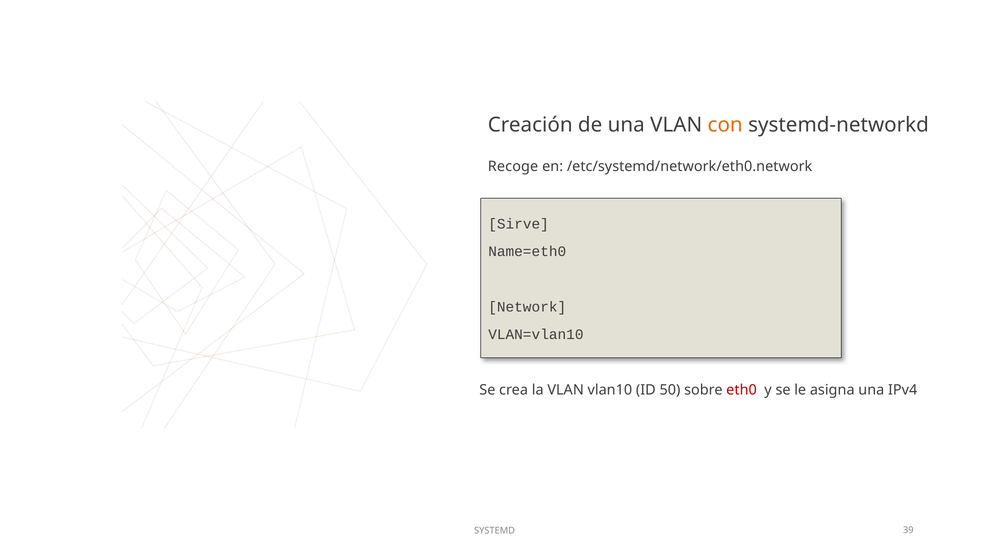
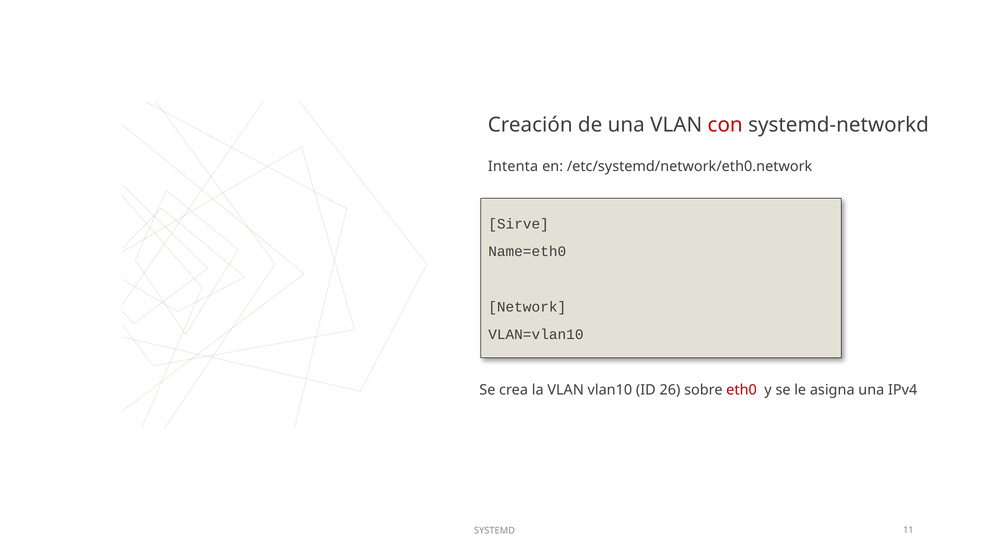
con colour: orange -> red
Recoge: Recoge -> Intenta
50: 50 -> 26
39: 39 -> 11
